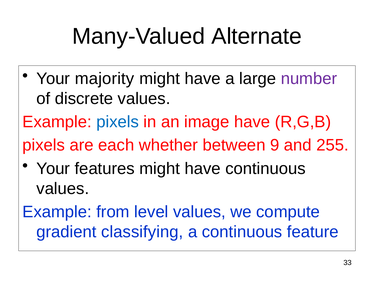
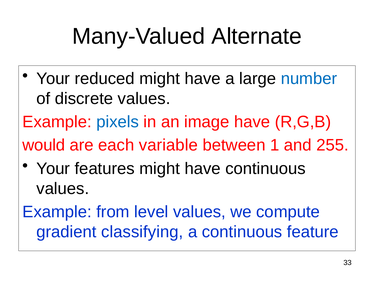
majority: majority -> reduced
number colour: purple -> blue
pixels at (44, 145): pixels -> would
whether: whether -> variable
9: 9 -> 1
